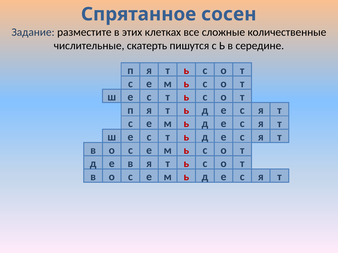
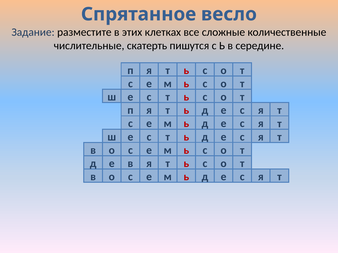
сосен: сосен -> весло
